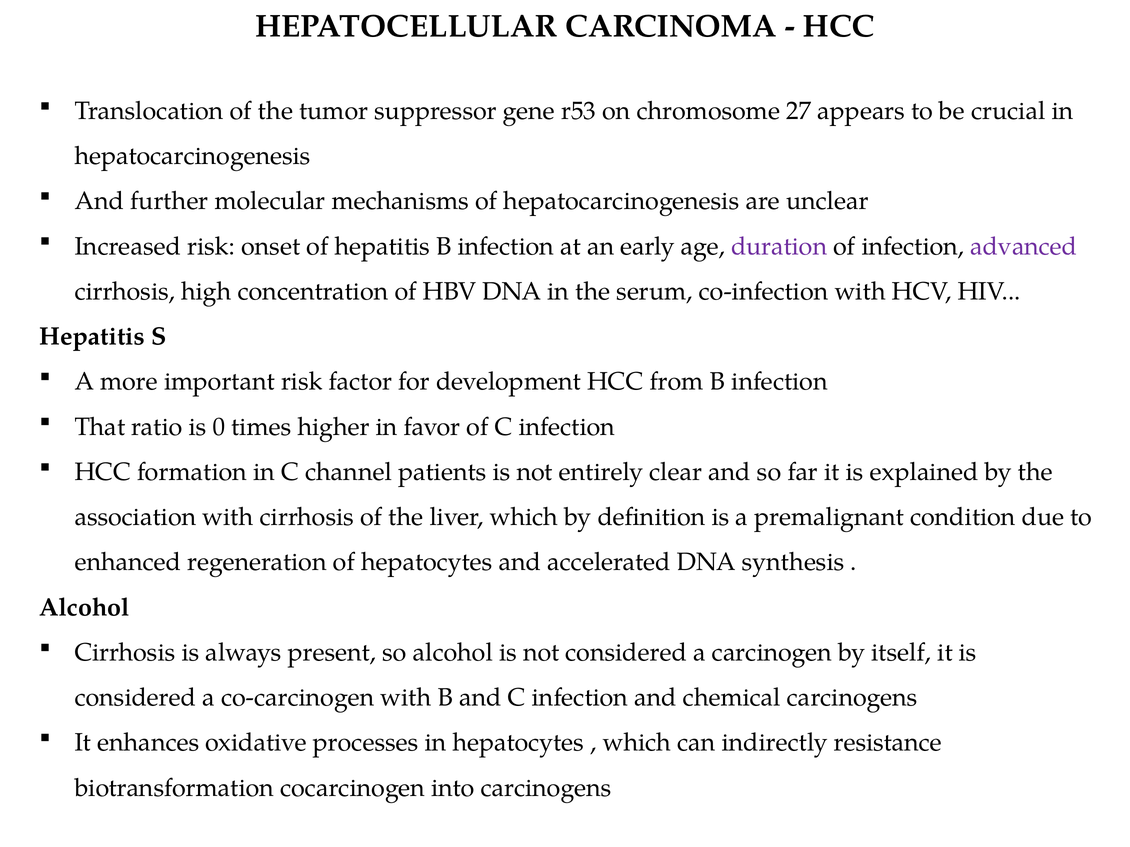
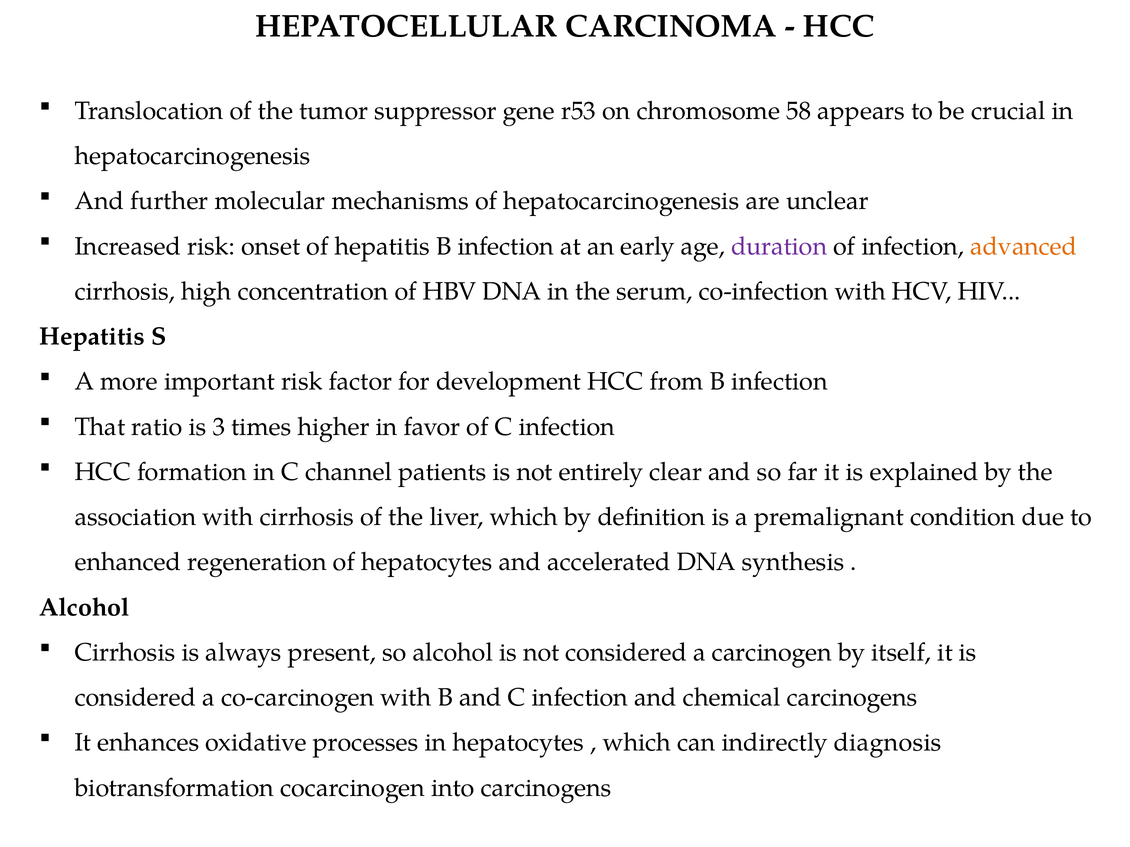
27: 27 -> 58
advanced colour: purple -> orange
0: 0 -> 3
resistance: resistance -> diagnosis
